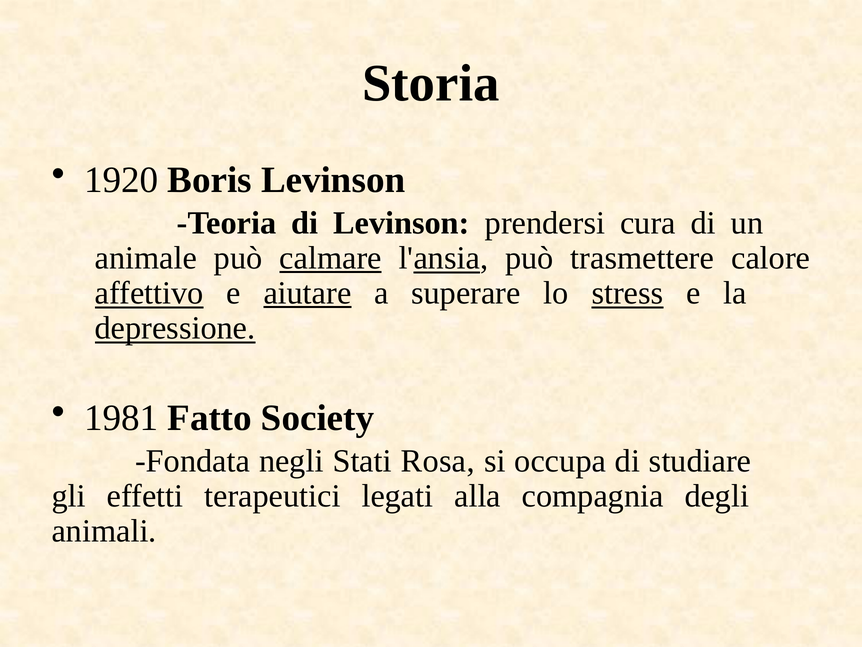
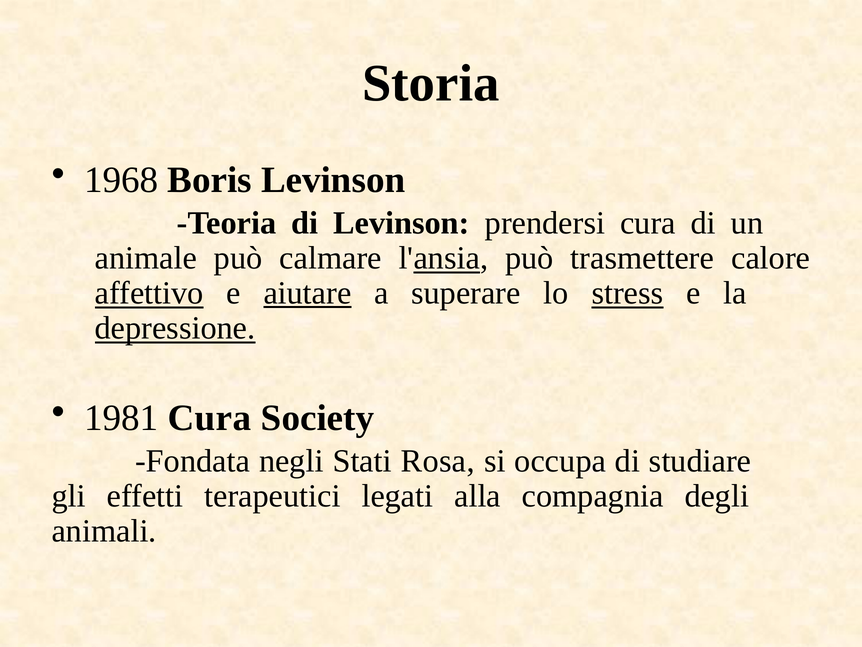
1920: 1920 -> 1968
calmare underline: present -> none
1981 Fatto: Fatto -> Cura
